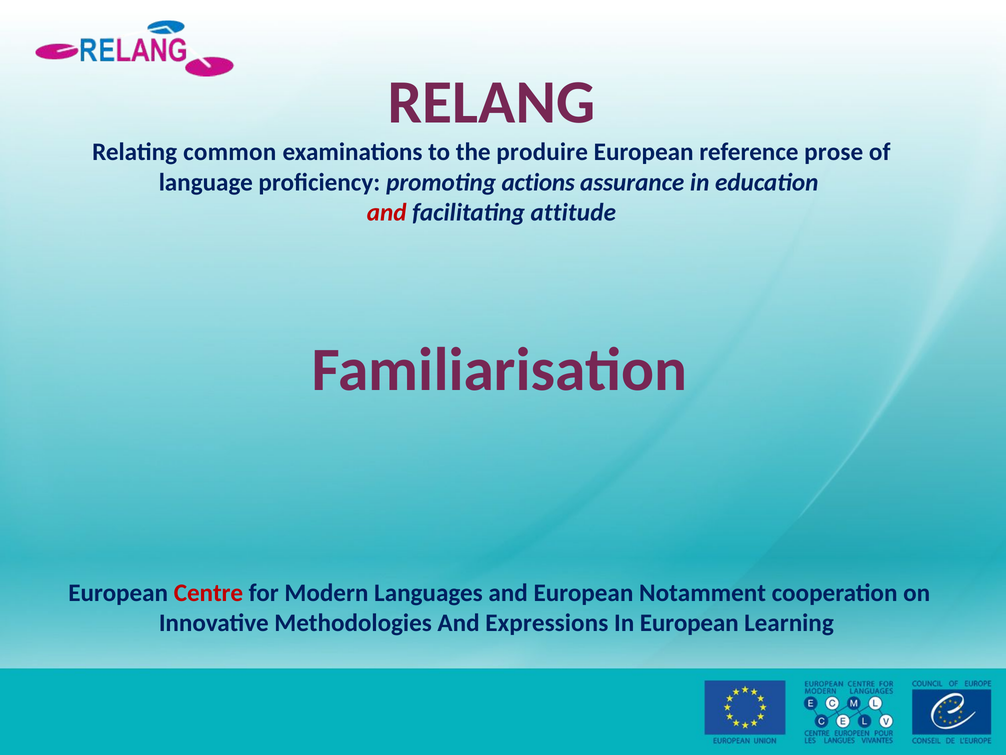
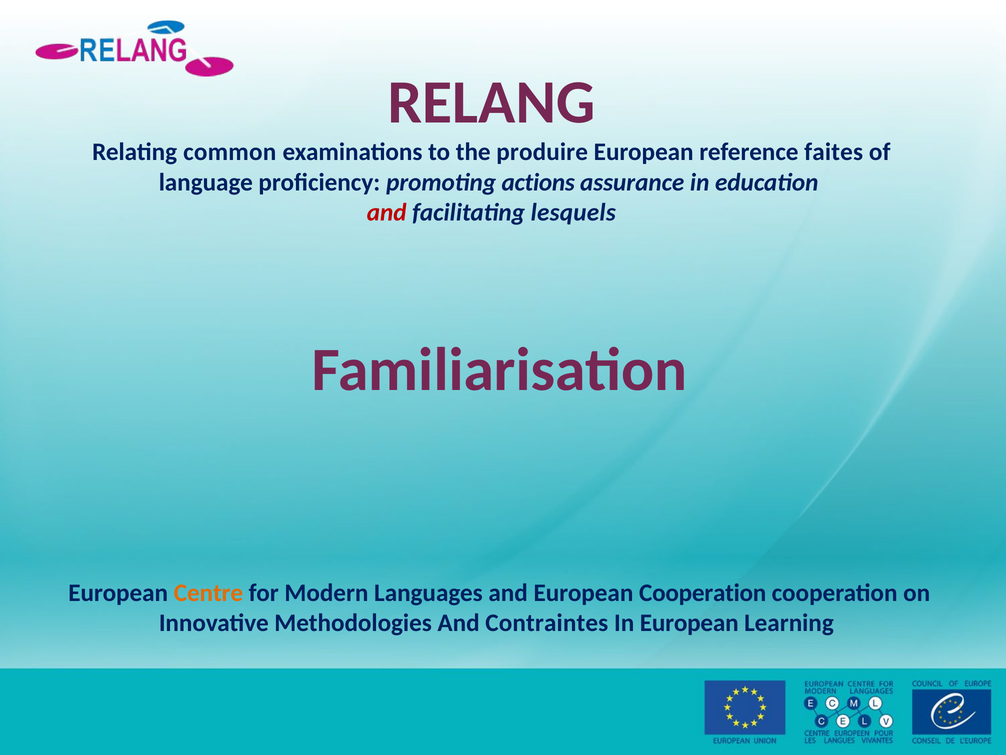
prose: prose -> faites
attitude: attitude -> lesquels
Centre colour: red -> orange
European Notamment: Notamment -> Cooperation
Expressions: Expressions -> Contraintes
